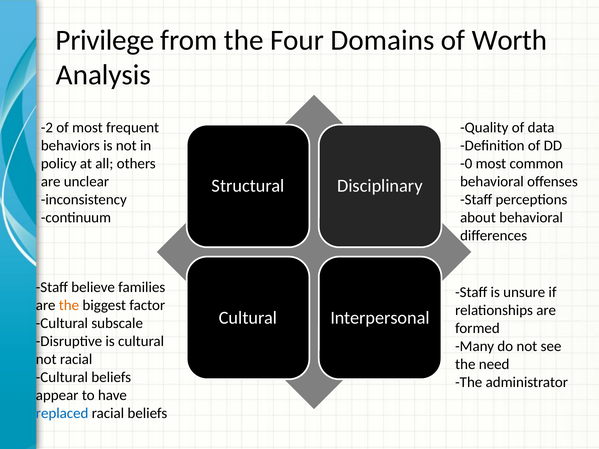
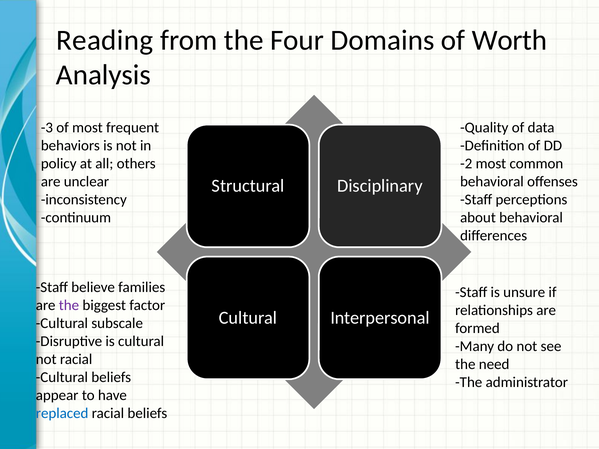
Privilege: Privilege -> Reading
-2: -2 -> -3
-0: -0 -> -2
the at (69, 305) colour: orange -> purple
